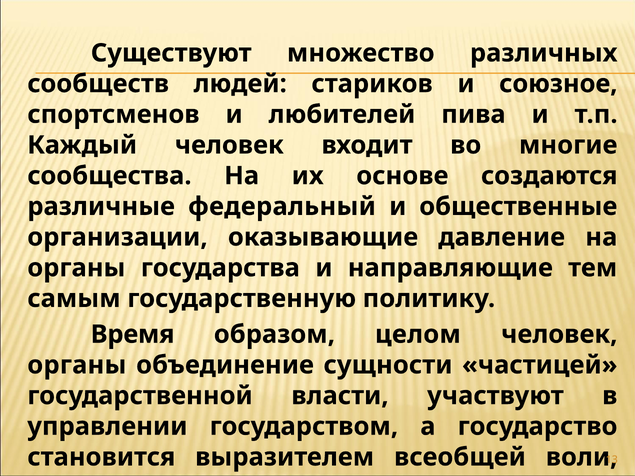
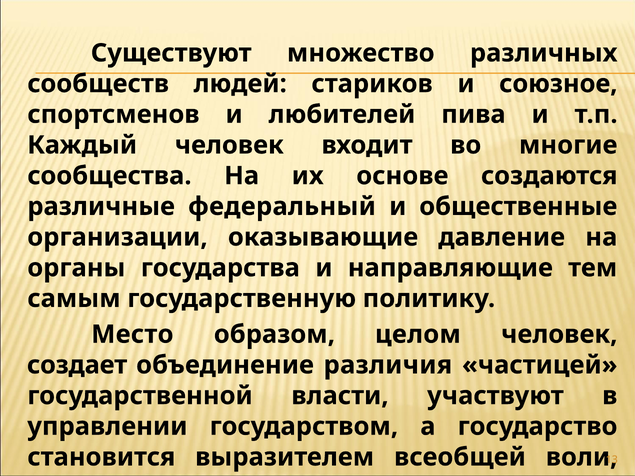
Время: Время -> Место
органы at (77, 365): органы -> создает
сущности: сущности -> различия
